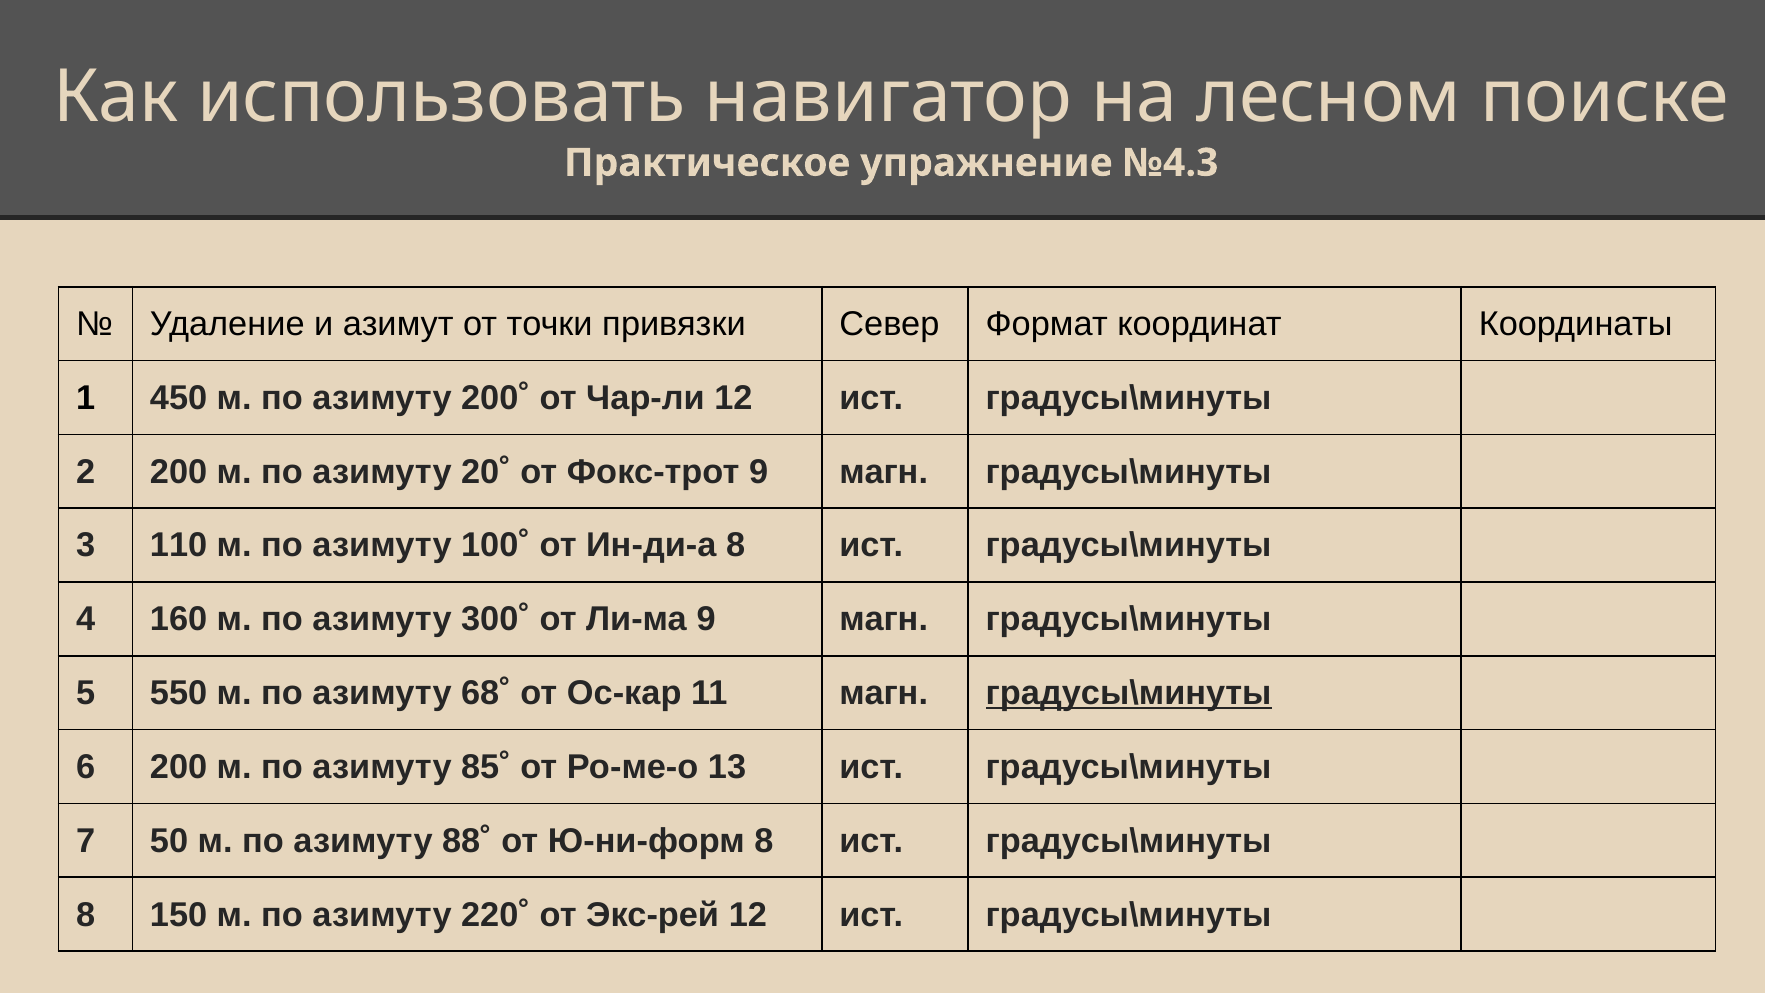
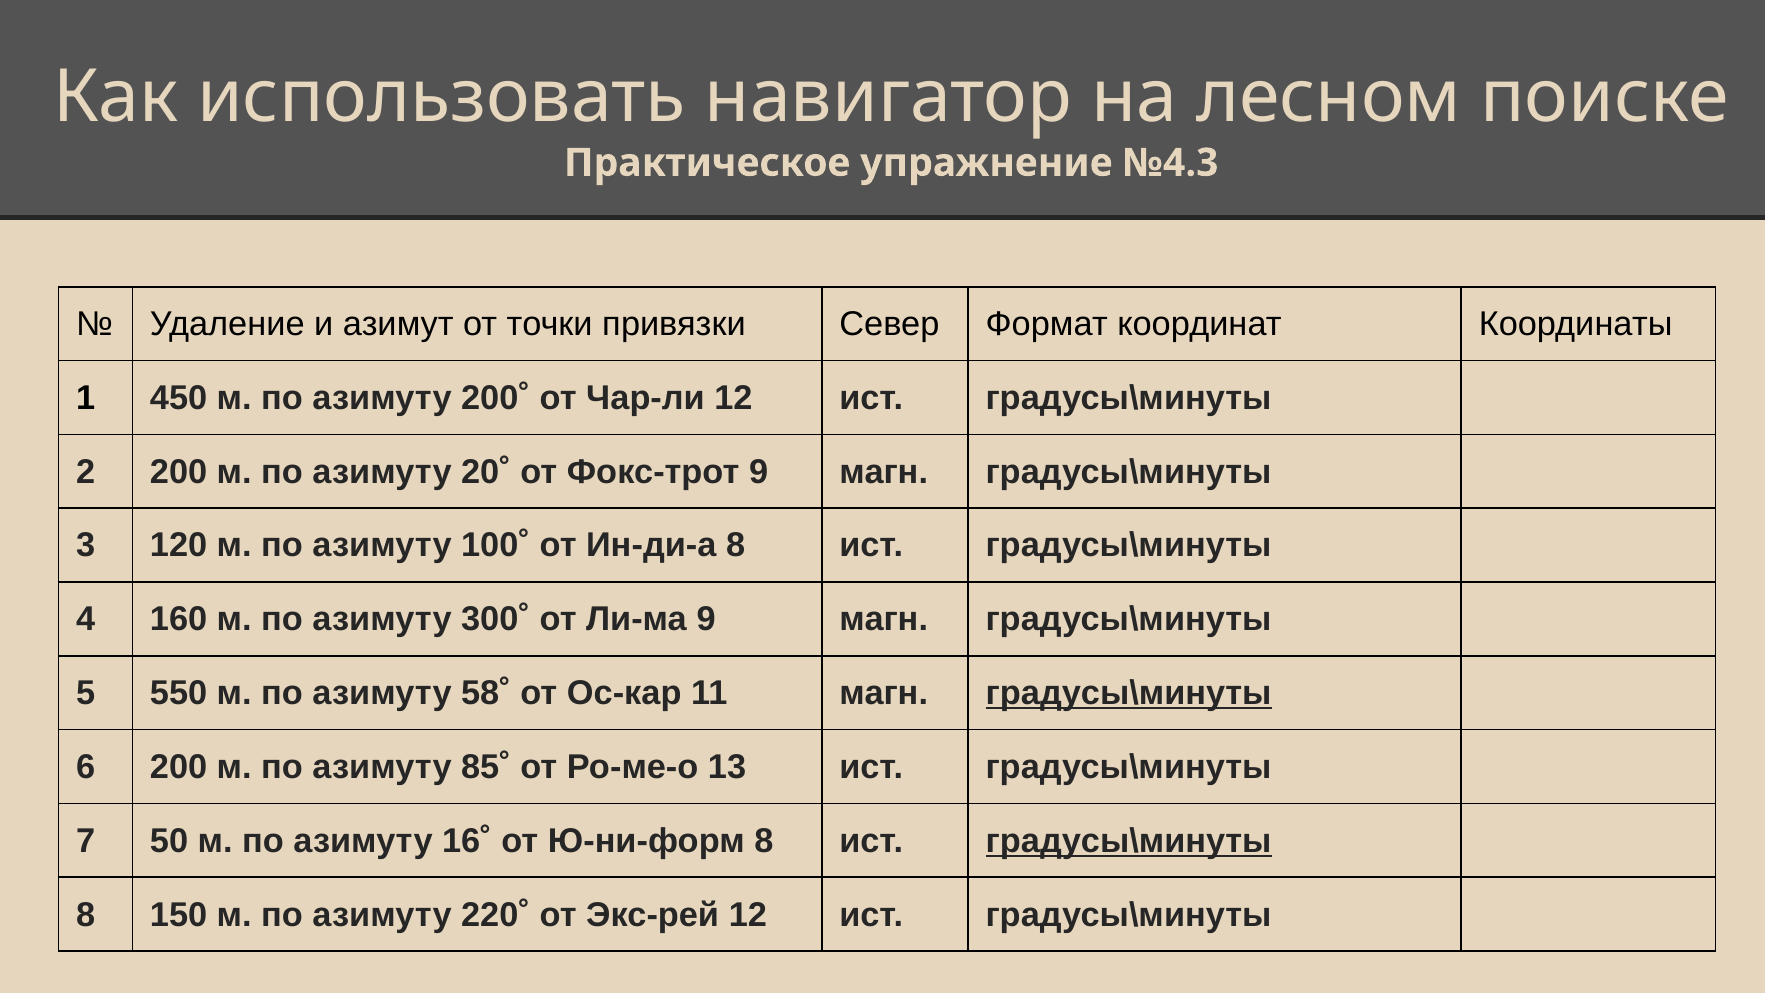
110: 110 -> 120
68˚: 68˚ -> 58˚
88˚: 88˚ -> 16˚
градусы\минуты at (1129, 841) underline: none -> present
